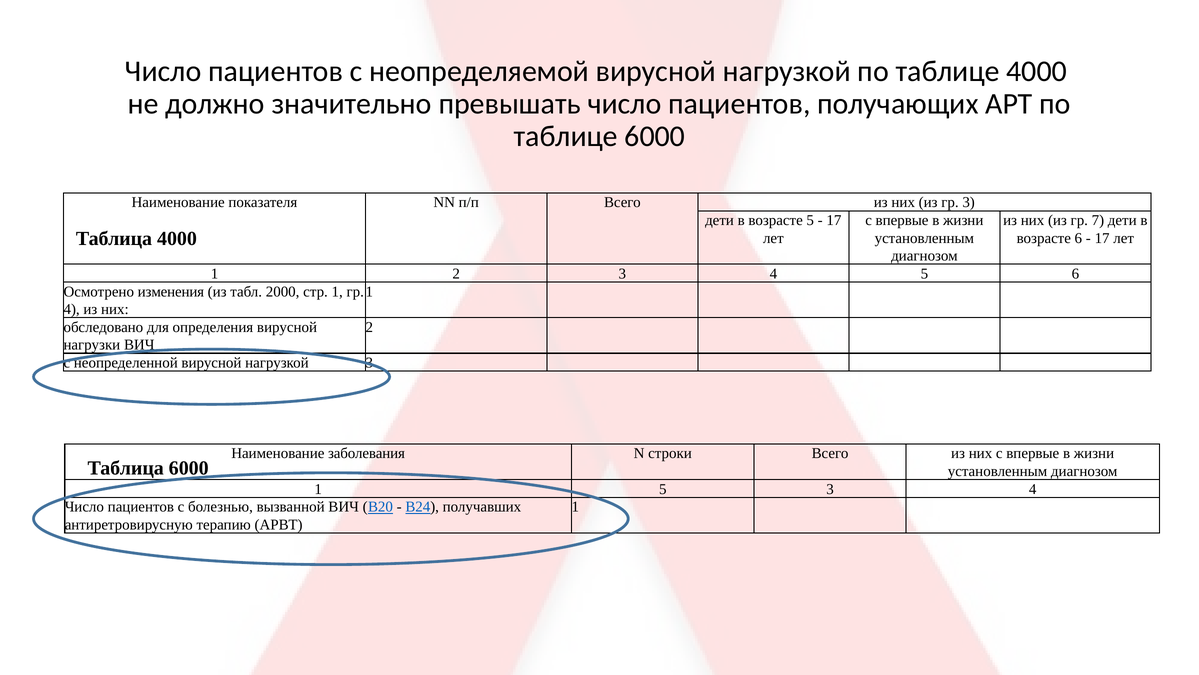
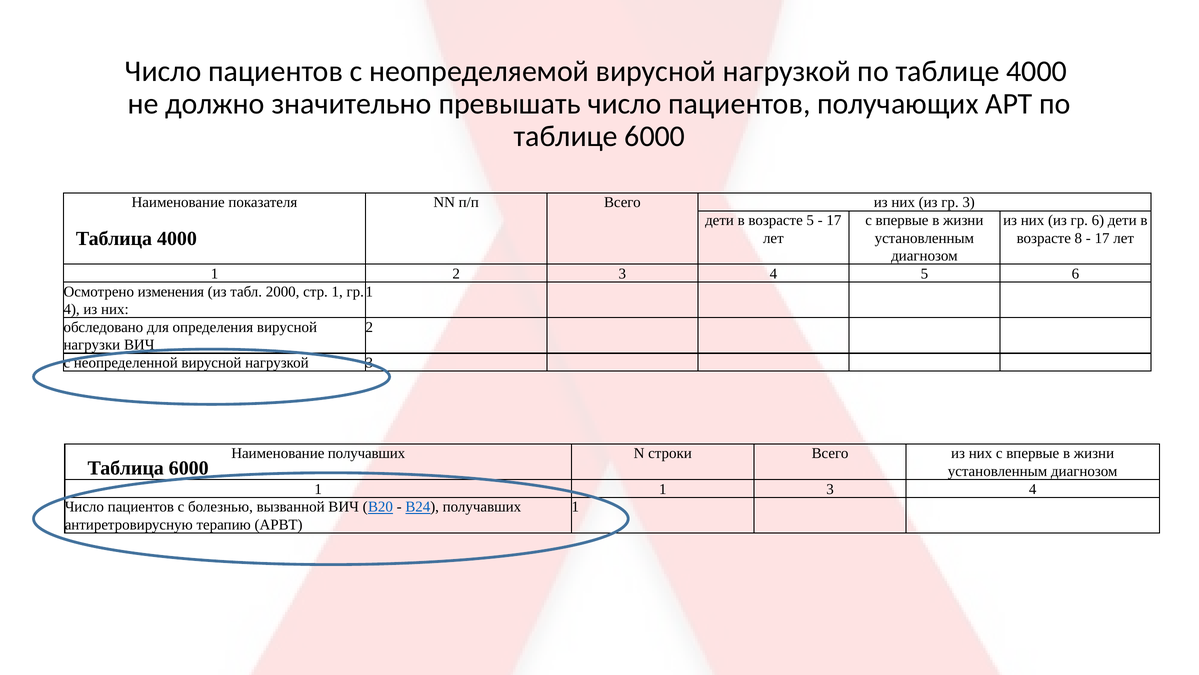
гр 7: 7 -> 6
возрасте 6: 6 -> 8
Наименование заболевания: заболевания -> получавших
1 5: 5 -> 1
